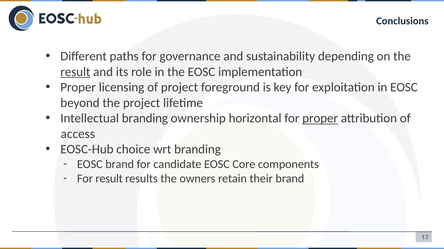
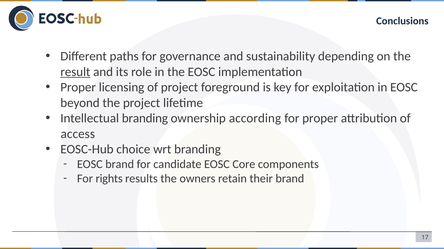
horizontal: horizontal -> according
proper at (320, 119) underline: present -> none
For result: result -> rights
